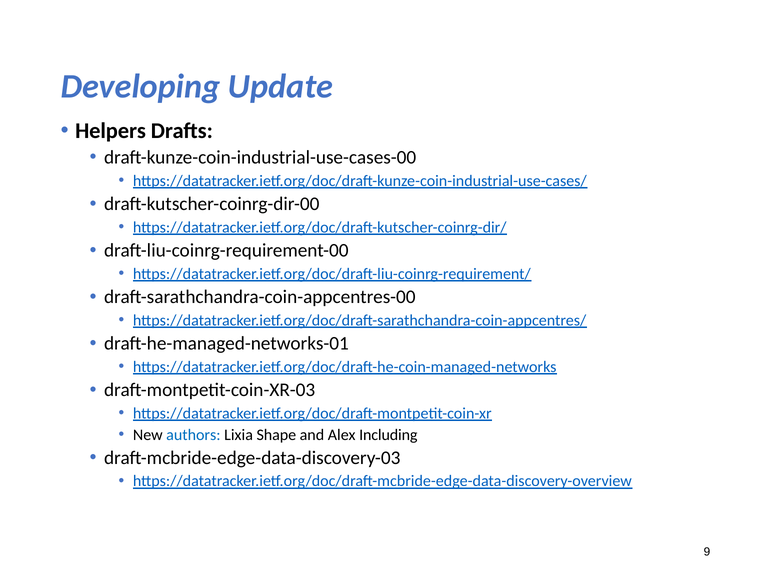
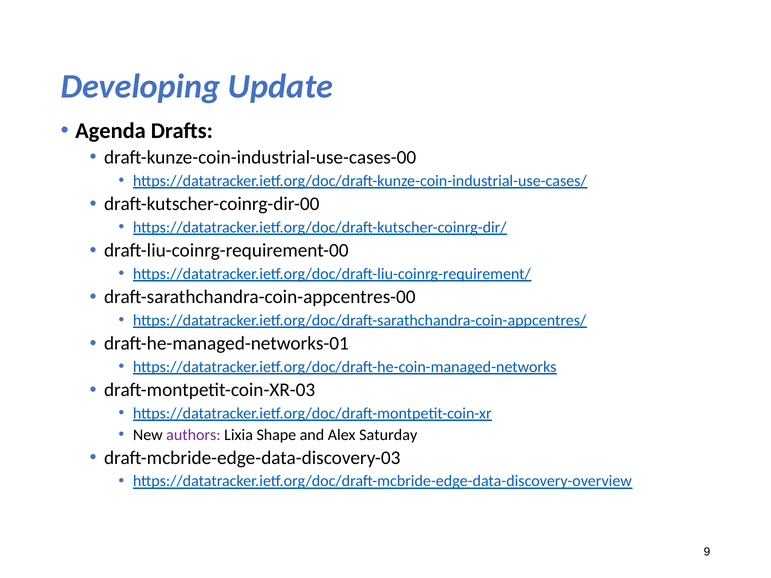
Helpers: Helpers -> Agenda
authors colour: blue -> purple
Including: Including -> Saturday
